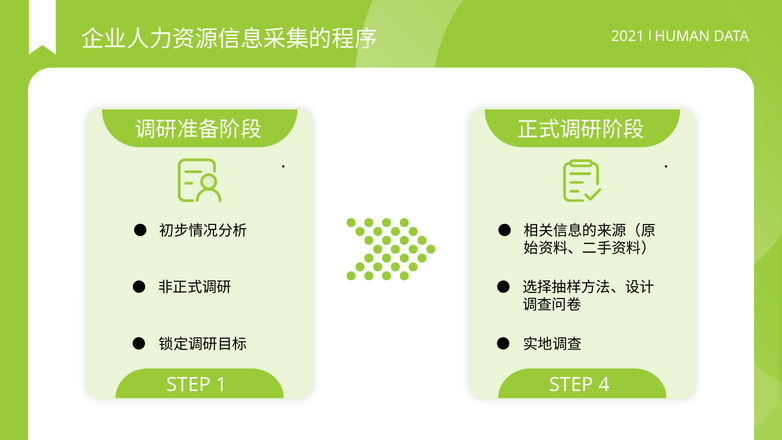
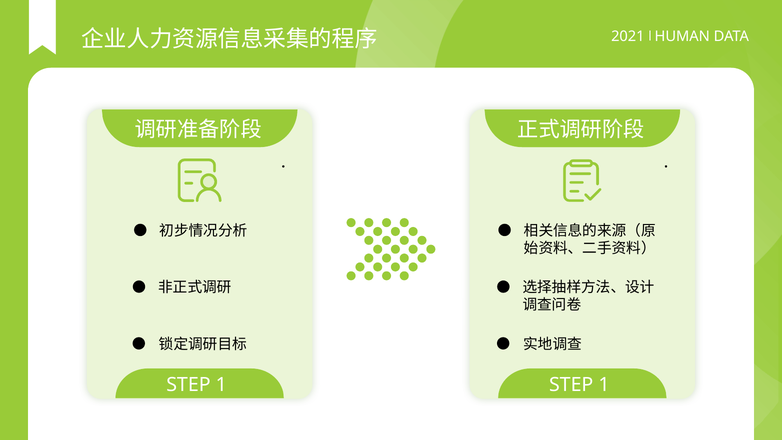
4 at (604, 384): 4 -> 1
